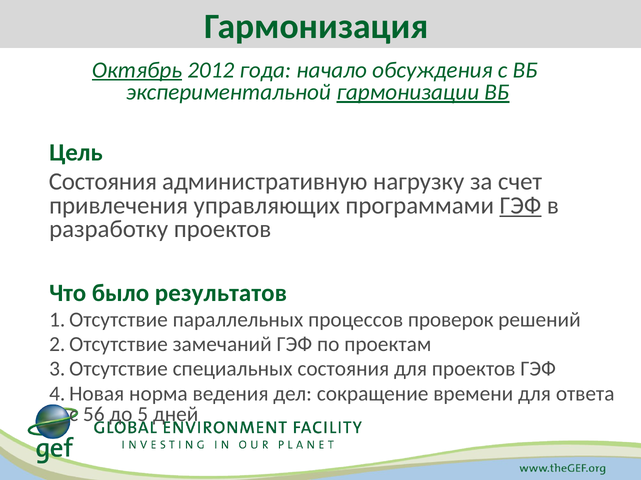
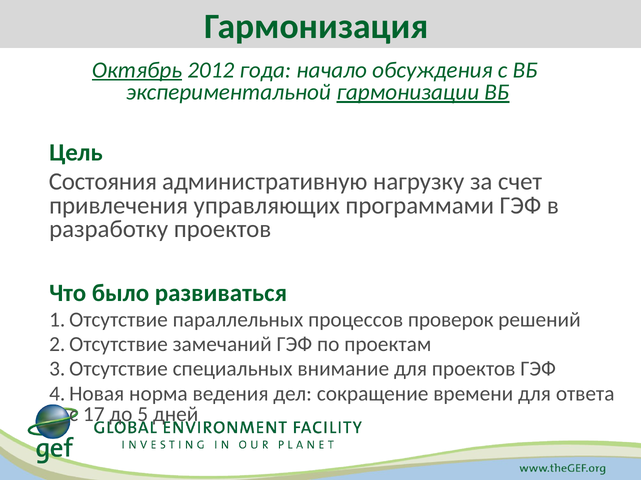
ГЭФ at (520, 206) underline: present -> none
результатов: результатов -> развиваться
специальных состояния: состояния -> внимание
56: 56 -> 17
